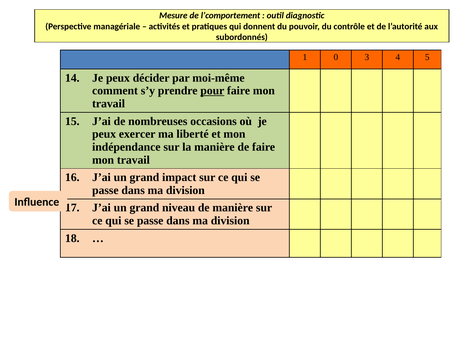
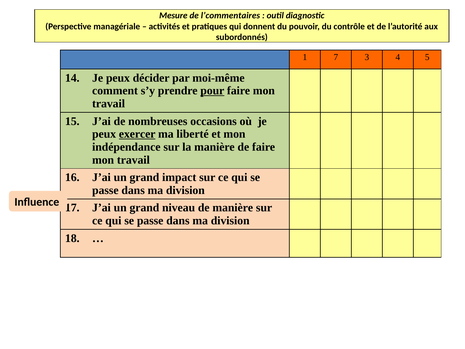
l’comportement: l’comportement -> l’commentaires
0: 0 -> 7
exercer underline: none -> present
